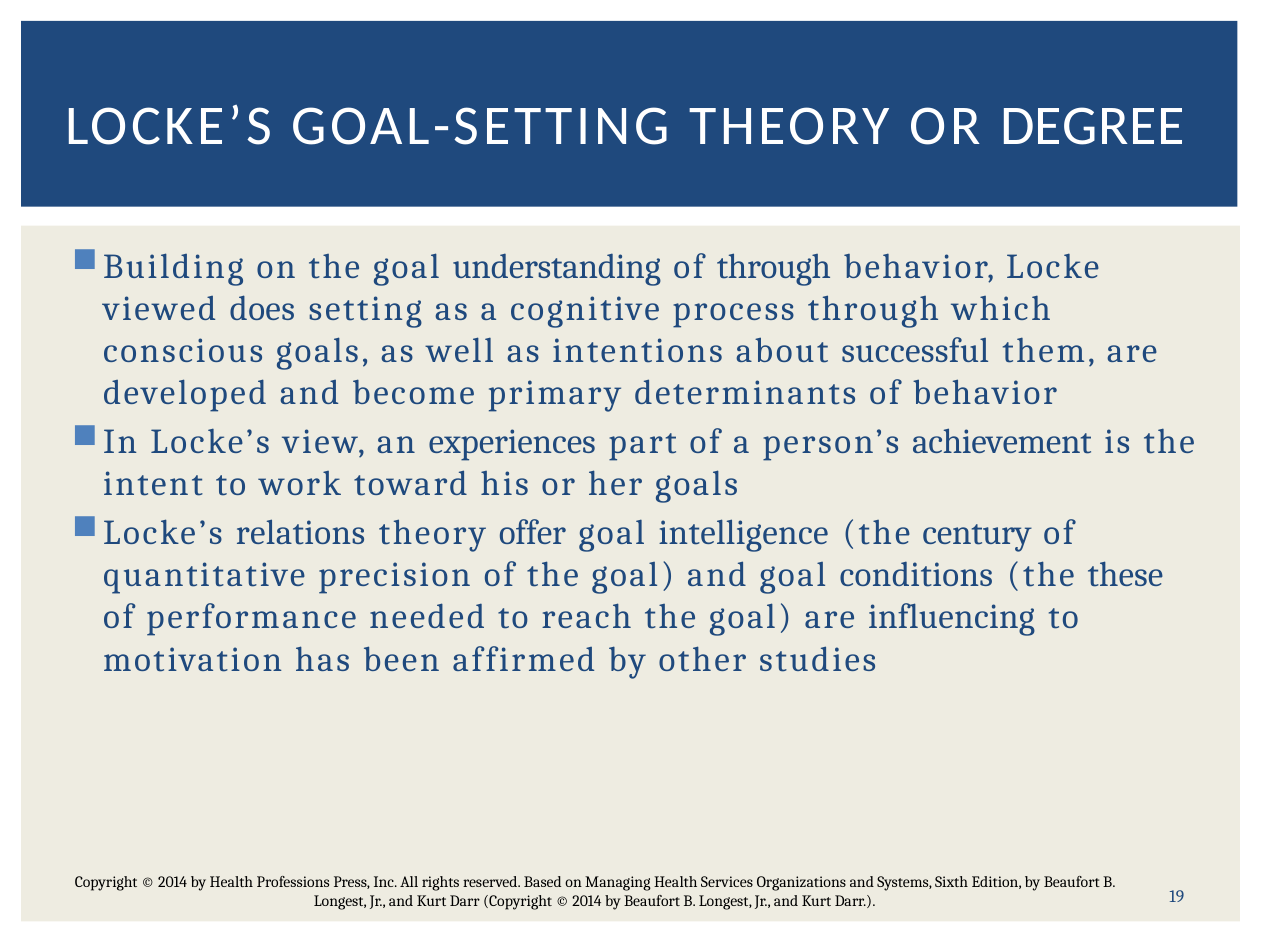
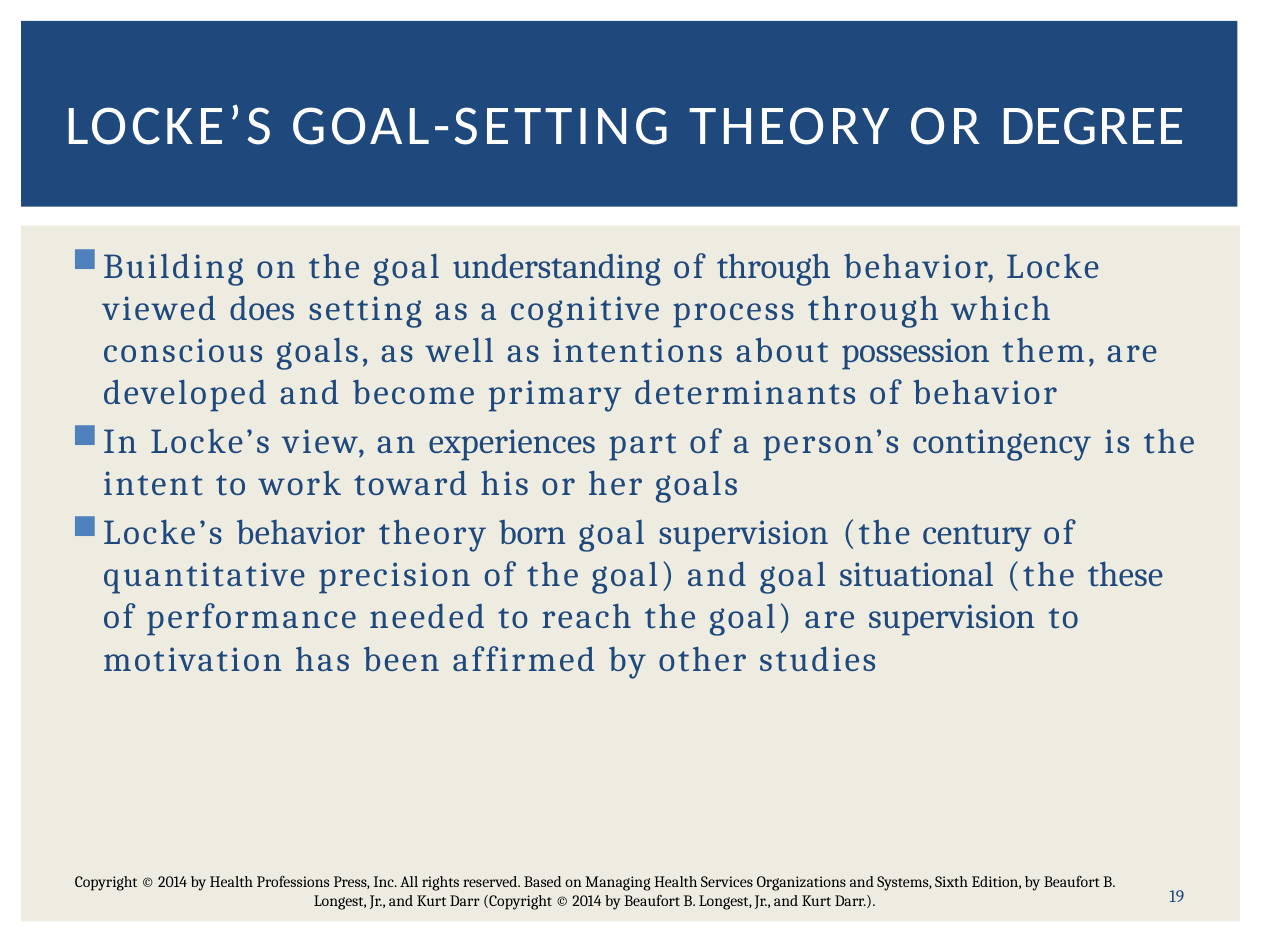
successful: successful -> possession
achievement: achievement -> contingency
relations at (301, 534): relations -> behavior
offer: offer -> born
goal intelligence: intelligence -> supervision
conditions: conditions -> situational
are influencing: influencing -> supervision
